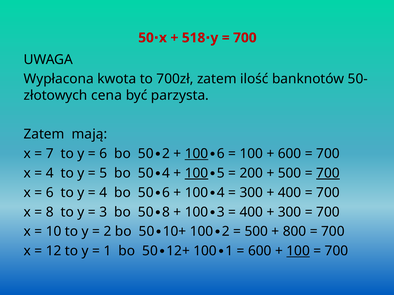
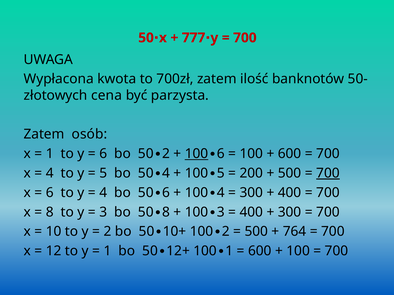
518: 518 -> 777
mają: mają -> osób
7 at (50, 154): 7 -> 1
100 at (197, 173) underline: present -> none
800: 800 -> 764
100 at (298, 251) underline: present -> none
